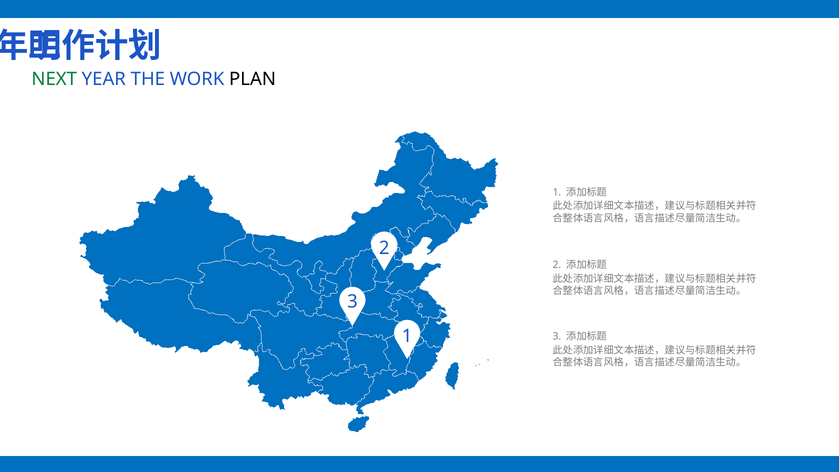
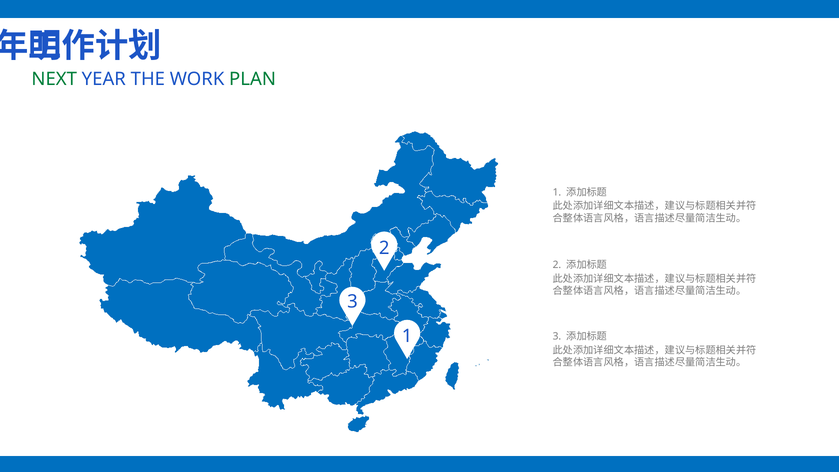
PLAN colour: black -> green
